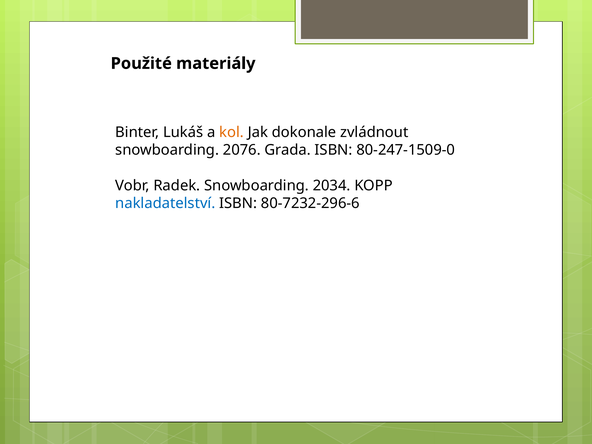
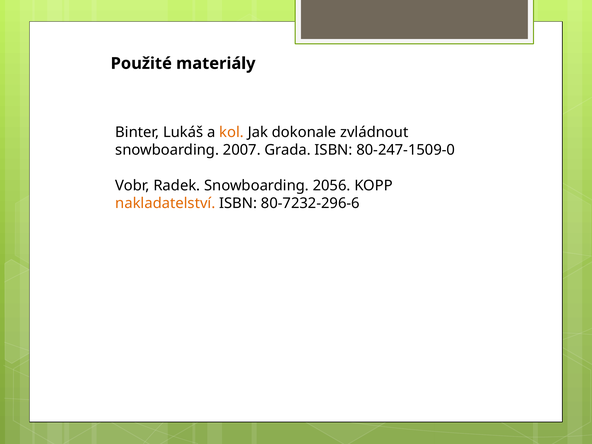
2076: 2076 -> 2007
2034: 2034 -> 2056
nakladatelství colour: blue -> orange
